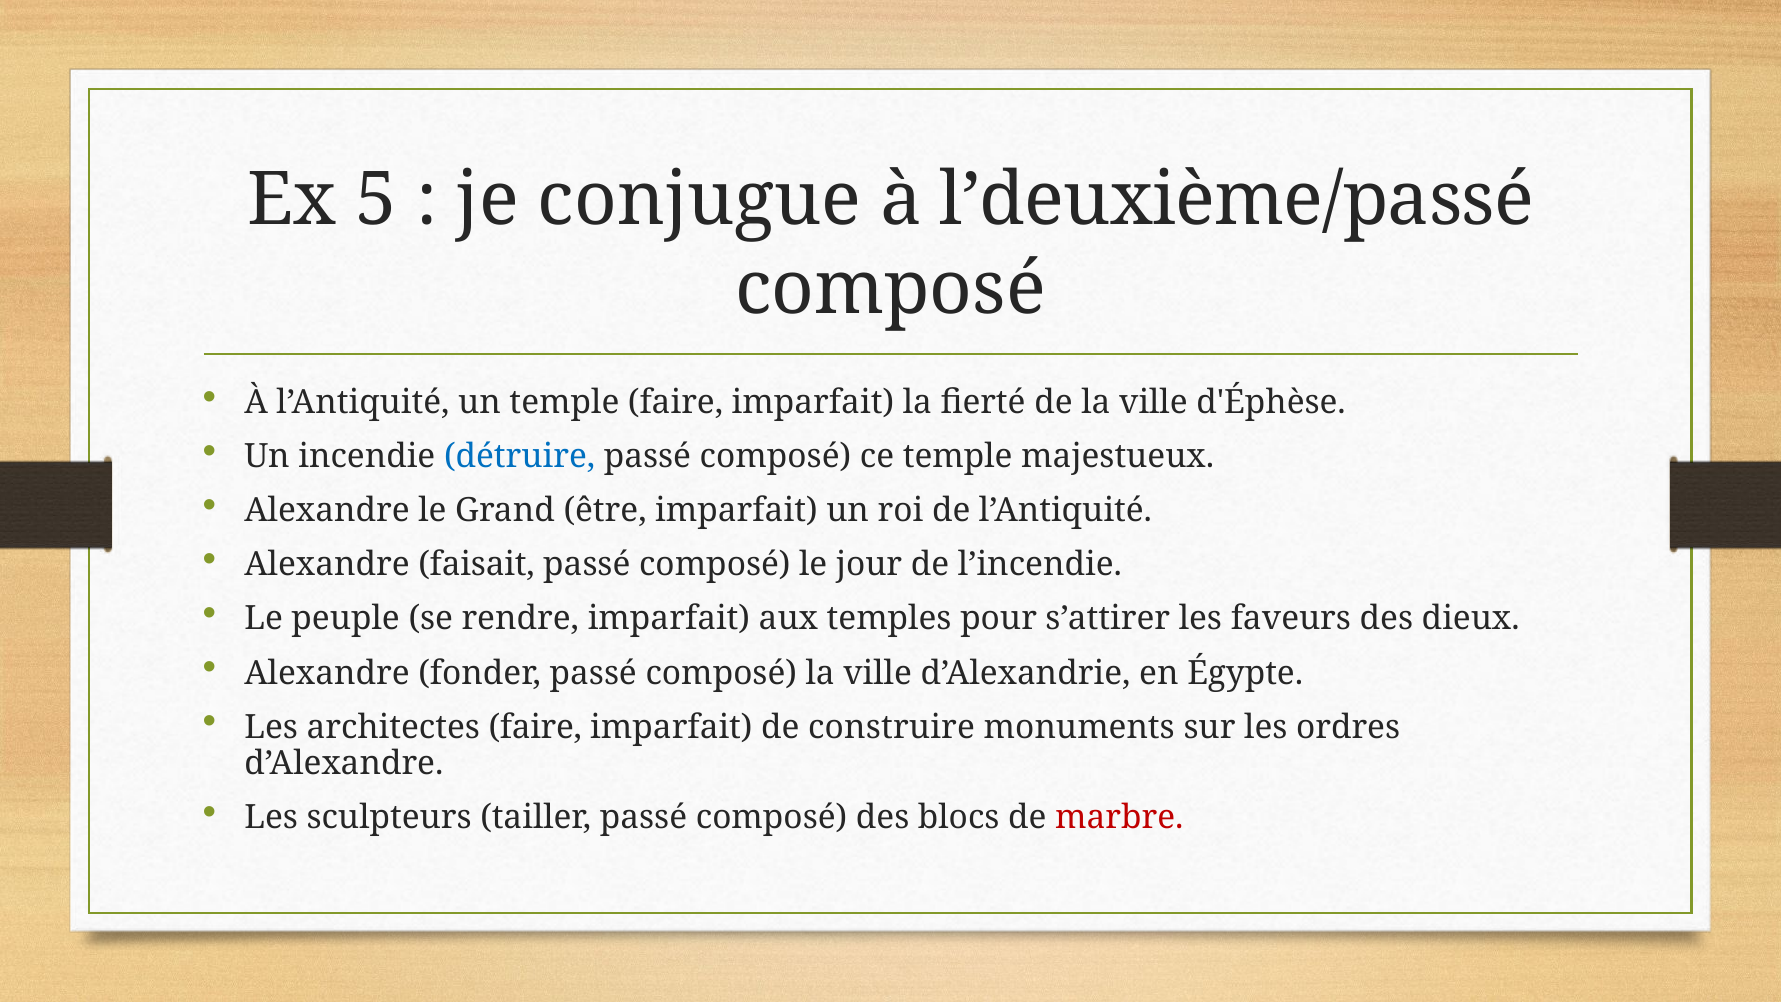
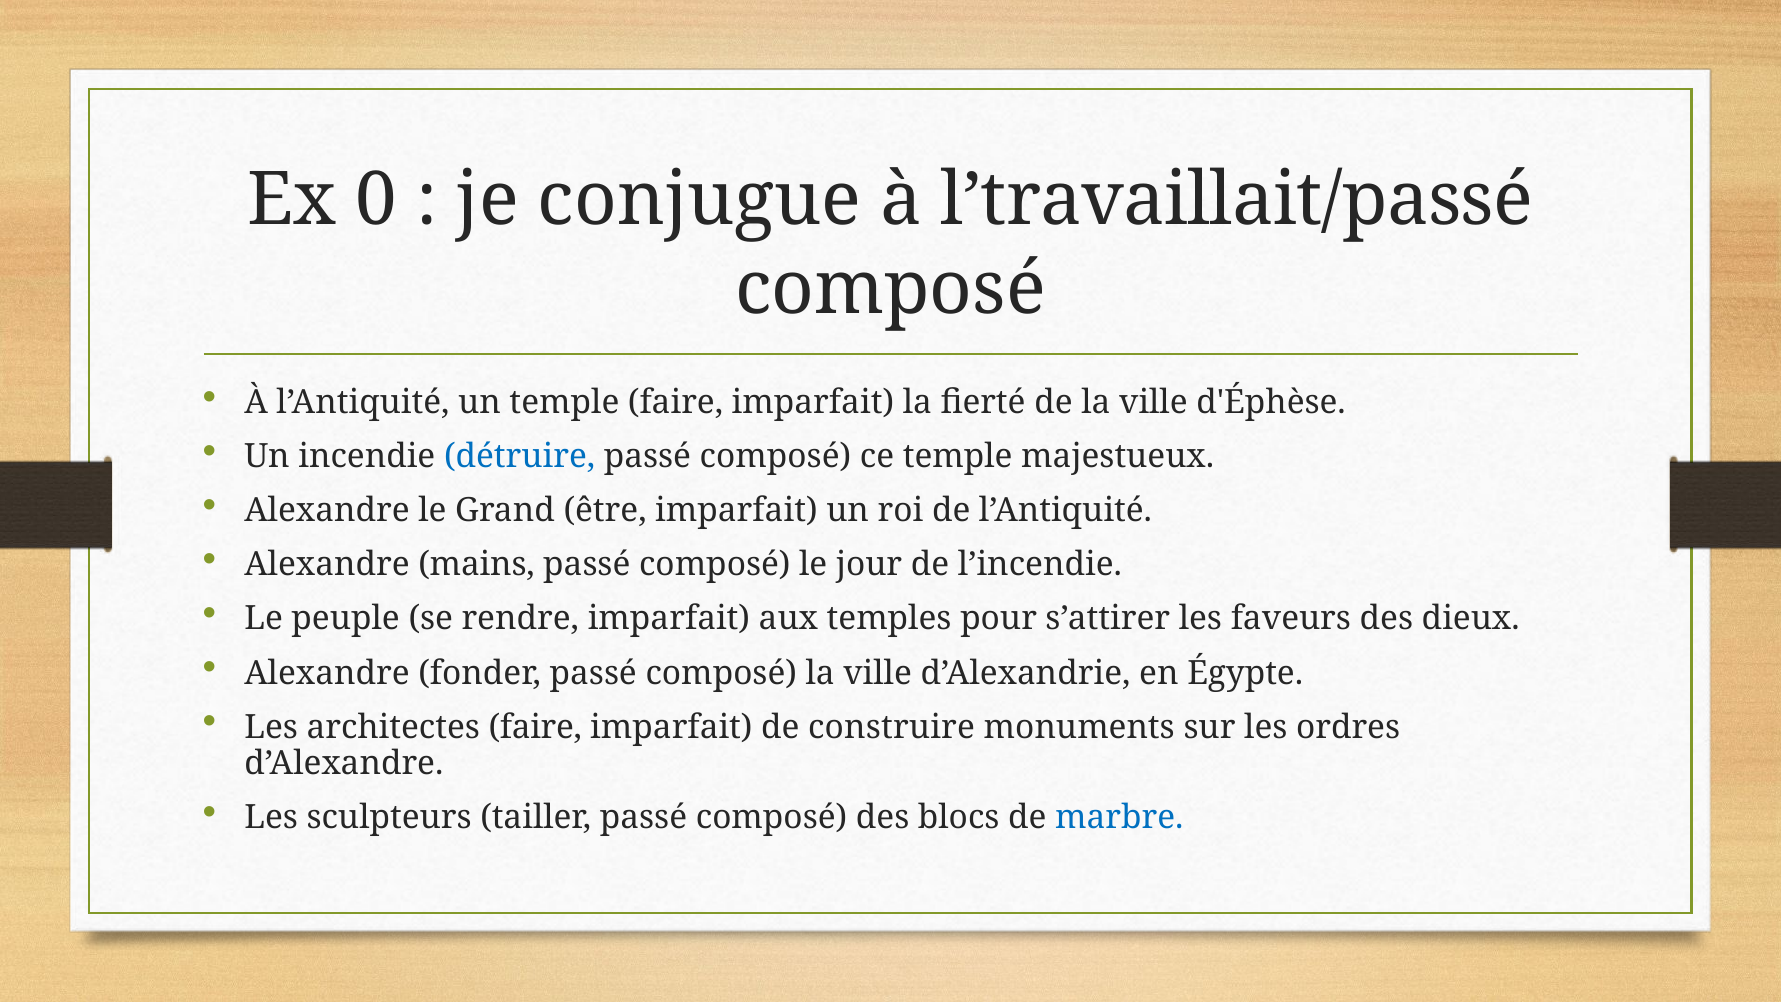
5: 5 -> 0
l’deuxième/passé: l’deuxième/passé -> l’travaillait/passé
faisait: faisait -> mains
marbre colour: red -> blue
